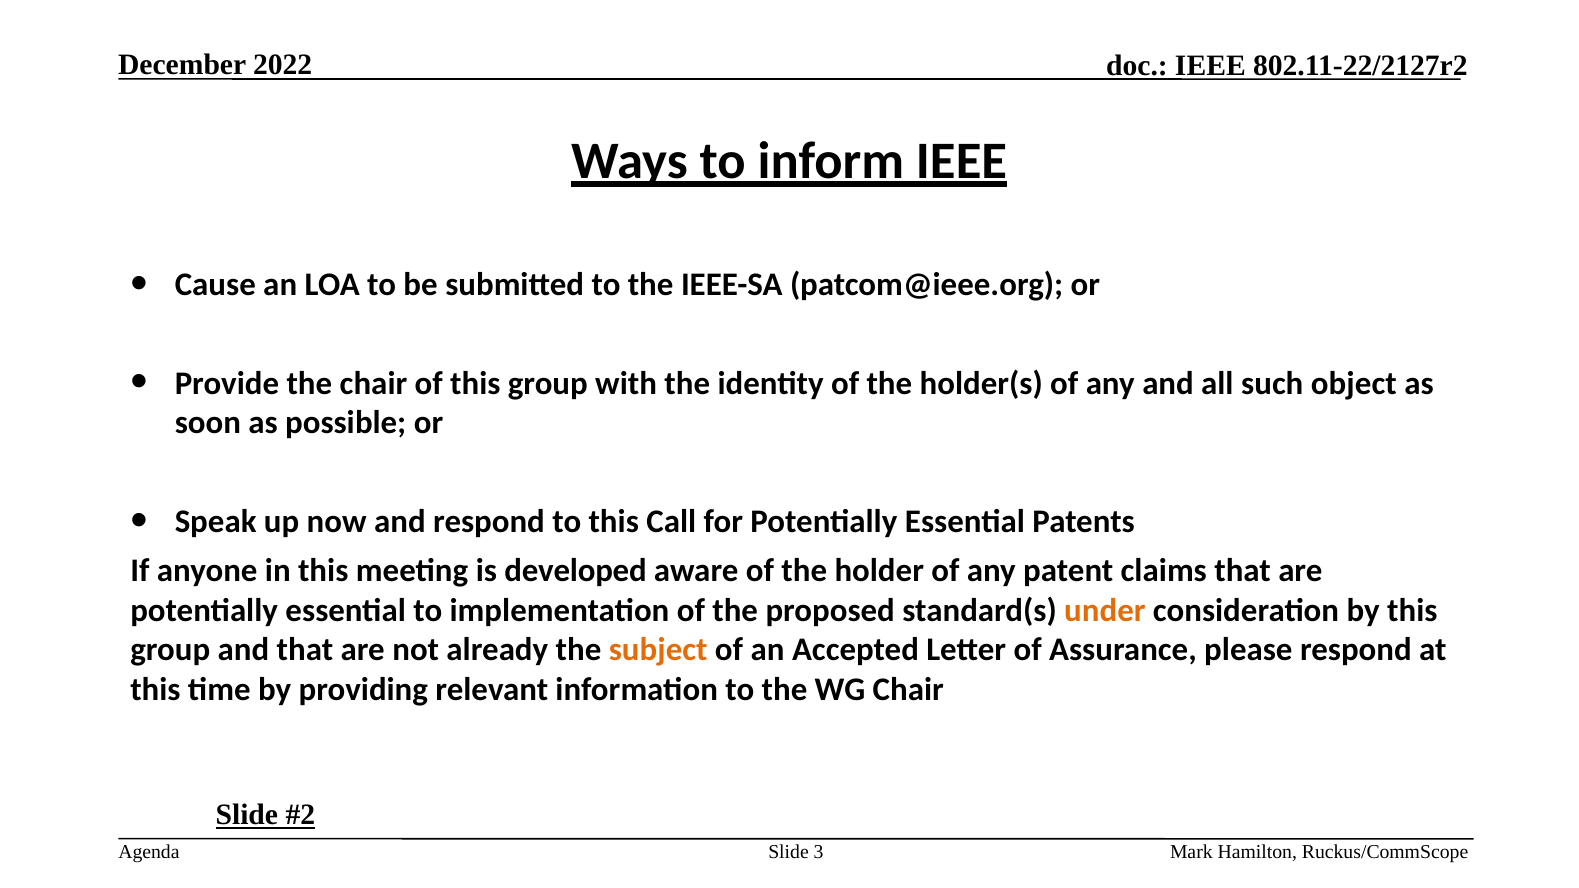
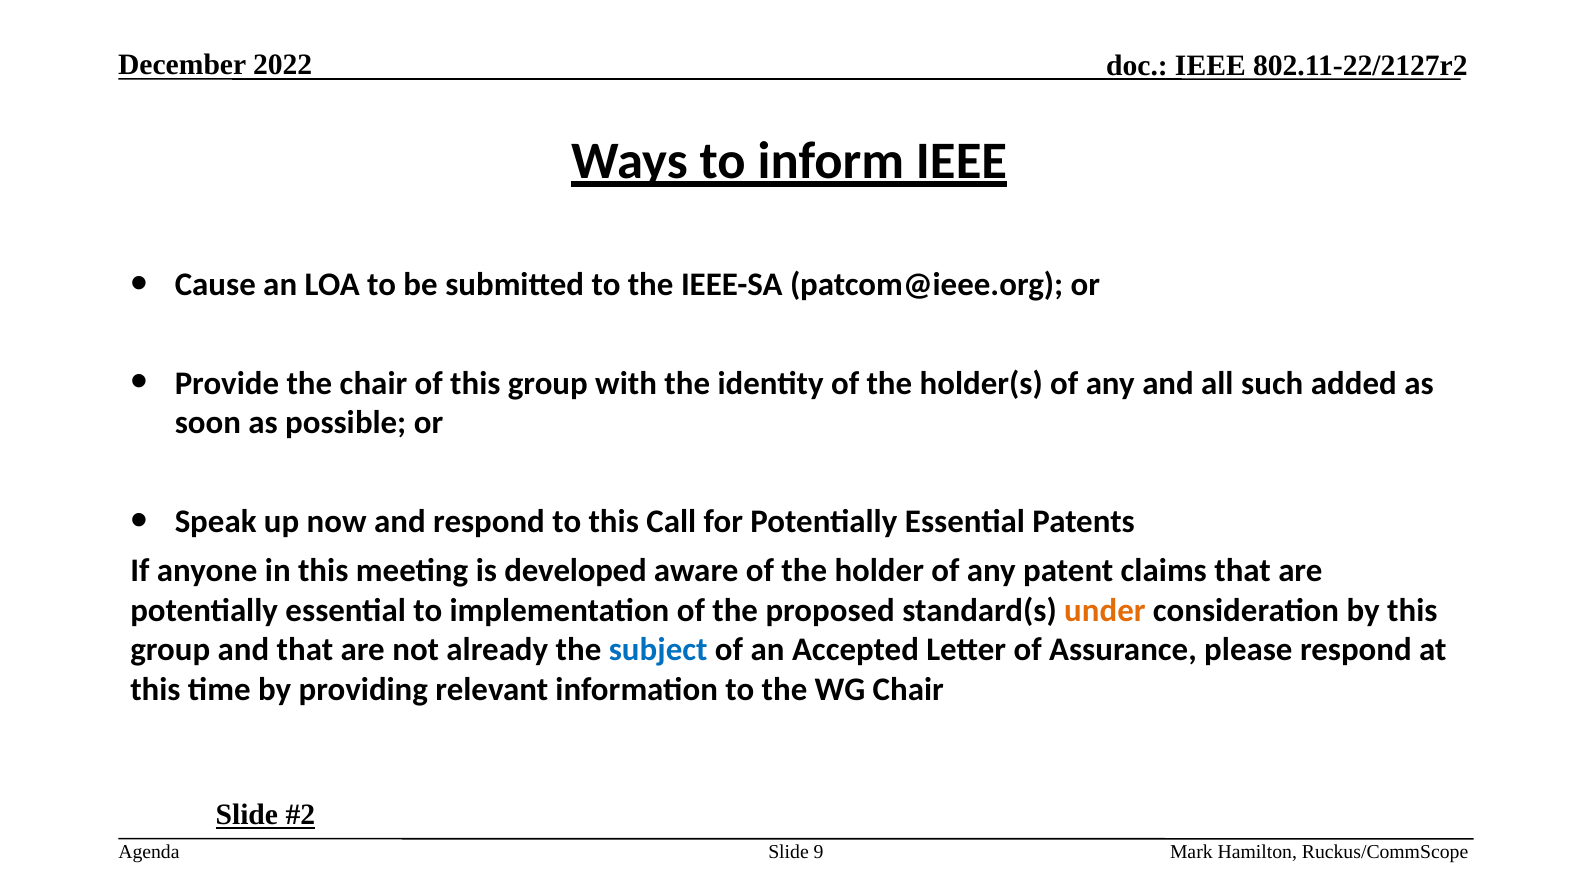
object: object -> added
subject colour: orange -> blue
3: 3 -> 9
